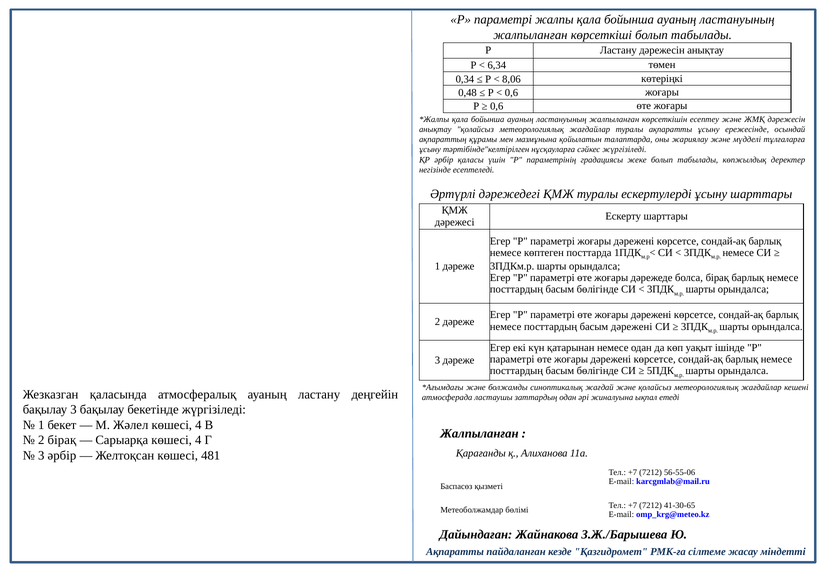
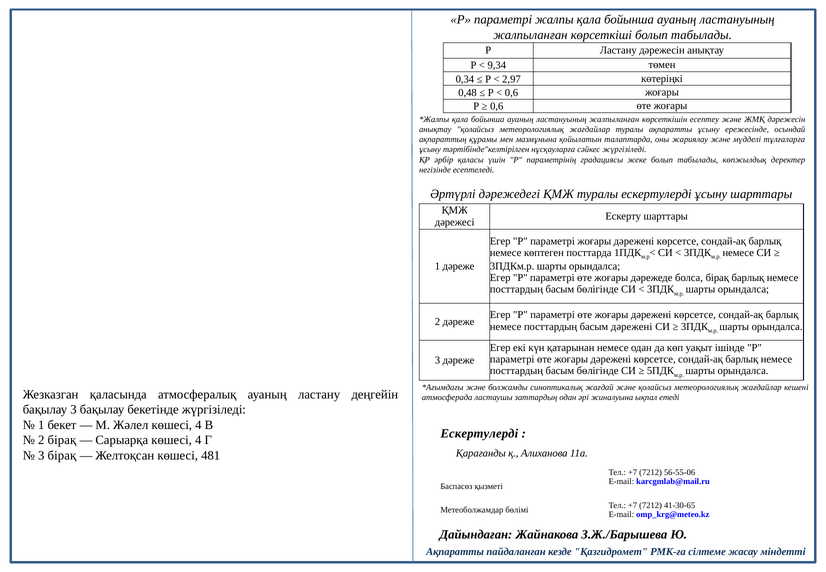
6,34: 6,34 -> 9,34
8,06: 8,06 -> 2,97
Жалпыланған at (479, 433): Жалпыланған -> Ескертулерді
3 әрбір: әрбір -> бірақ
